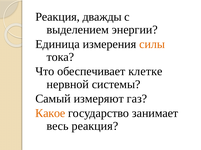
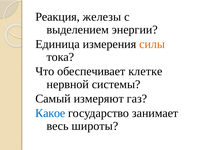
дважды: дважды -> железы
Какое colour: orange -> blue
весь реакция: реакция -> широты
